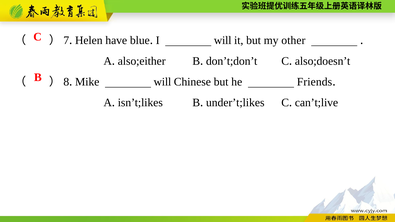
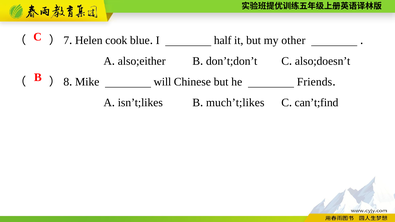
have: have -> cook
I will: will -> half
under’t;likes: under’t;likes -> much’t;likes
can’t;live: can’t;live -> can’t;find
